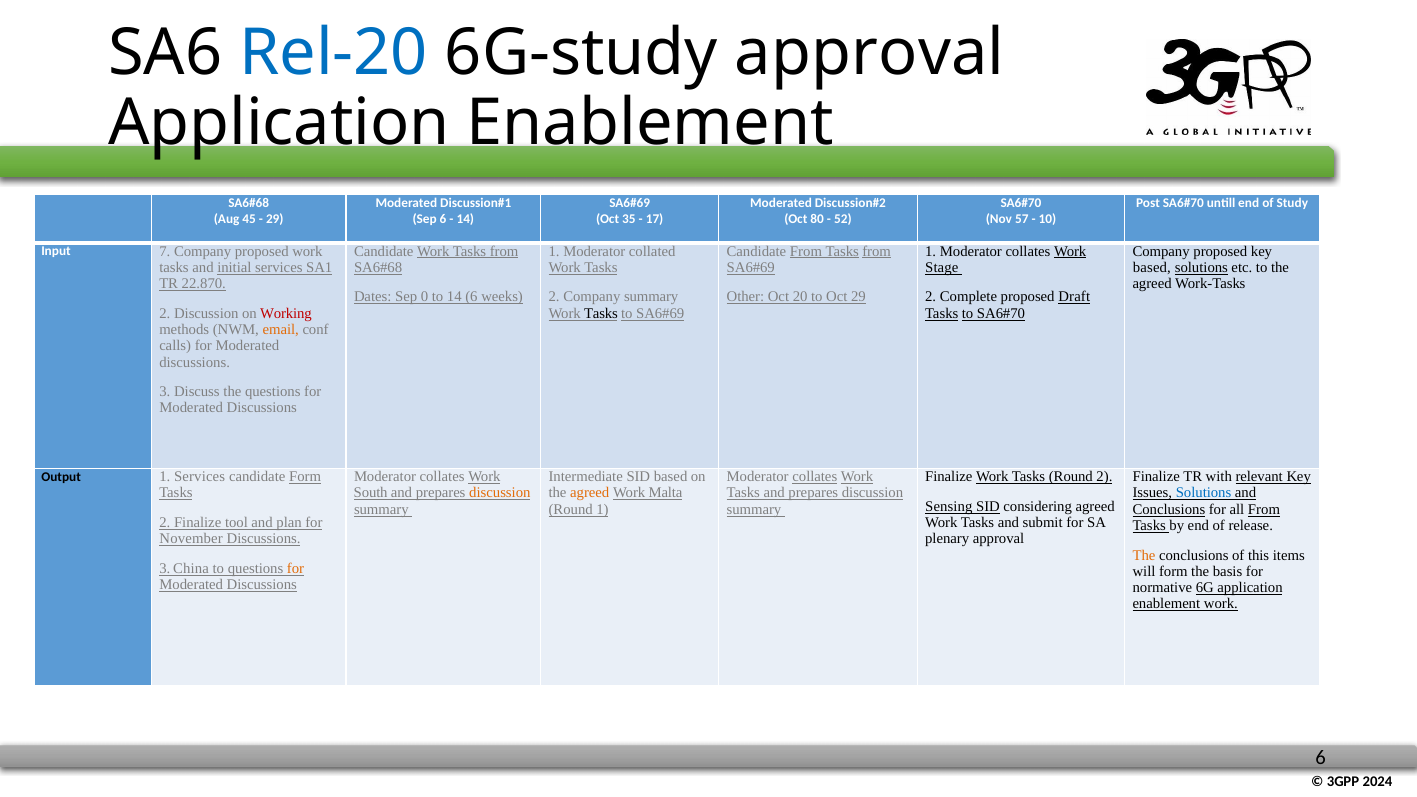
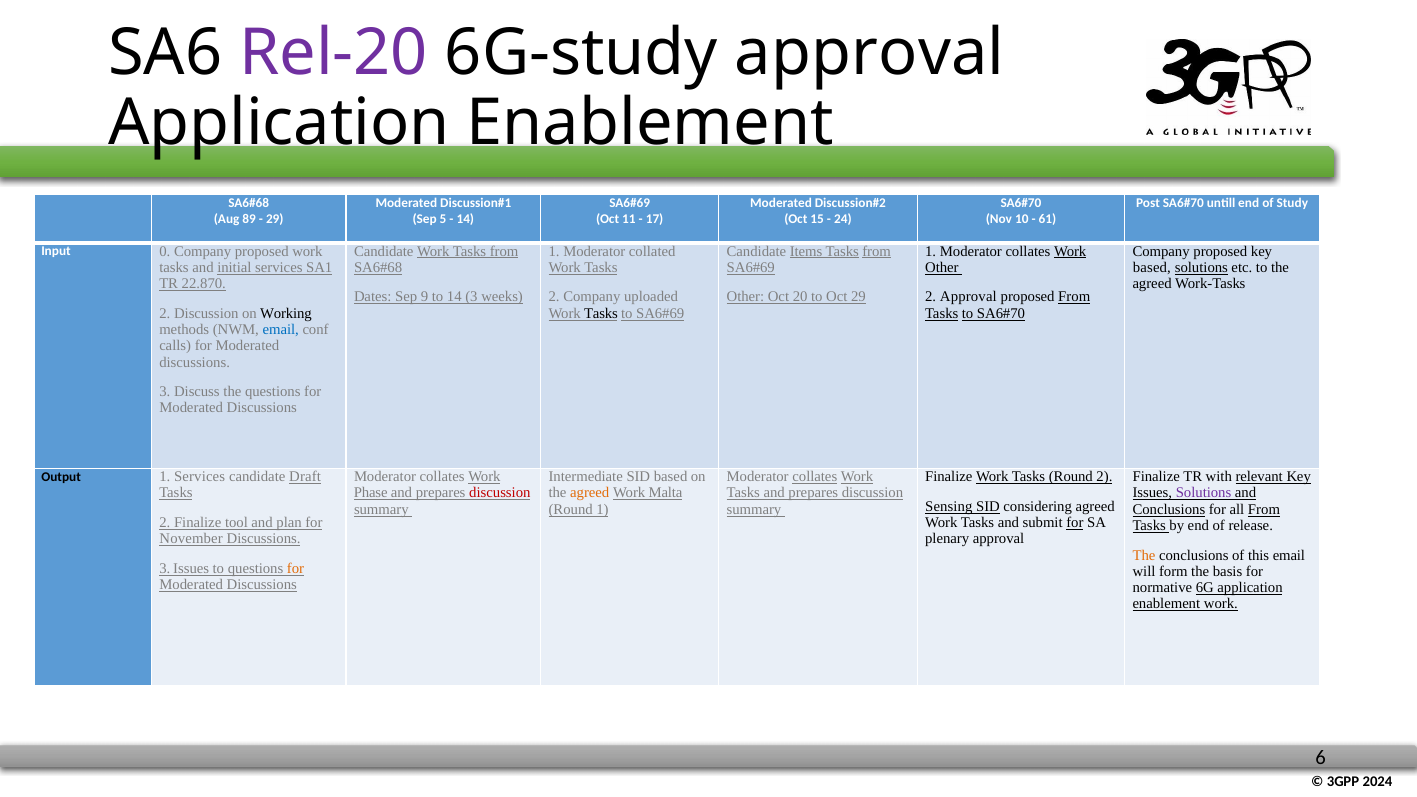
Rel-20 colour: blue -> purple
45: 45 -> 89
Sep 6: 6 -> 5
35: 35 -> 11
80: 80 -> 15
52: 52 -> 24
57: 57 -> 10
10: 10 -> 61
Candidate From: From -> Items
7: 7 -> 0
Stage at (942, 268): Stage -> Other
0: 0 -> 9
14 6: 6 -> 3
Company summary: summary -> uploaded
2 Complete: Complete -> Approval
proposed Draft: Draft -> From
Working colour: red -> black
email at (281, 330) colour: orange -> blue
candidate Form: Form -> Draft
South: South -> Phase
discussion at (500, 493) colour: orange -> red
Solutions at (1204, 493) colour: blue -> purple
for at (1075, 523) underline: none -> present
this items: items -> email
3 China: China -> Issues
